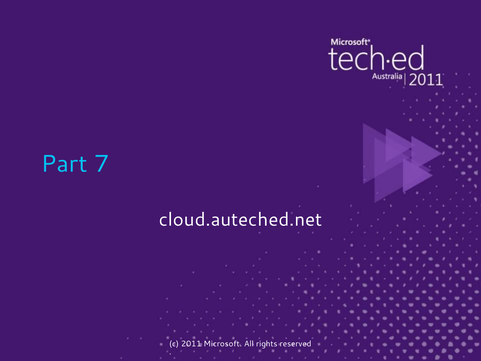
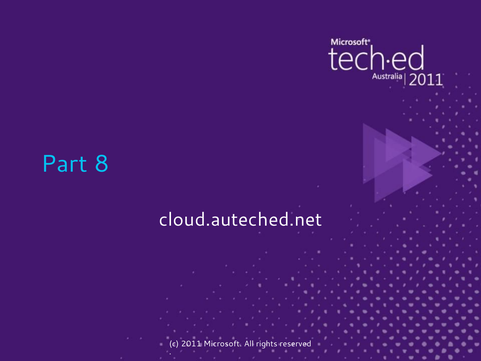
7: 7 -> 8
